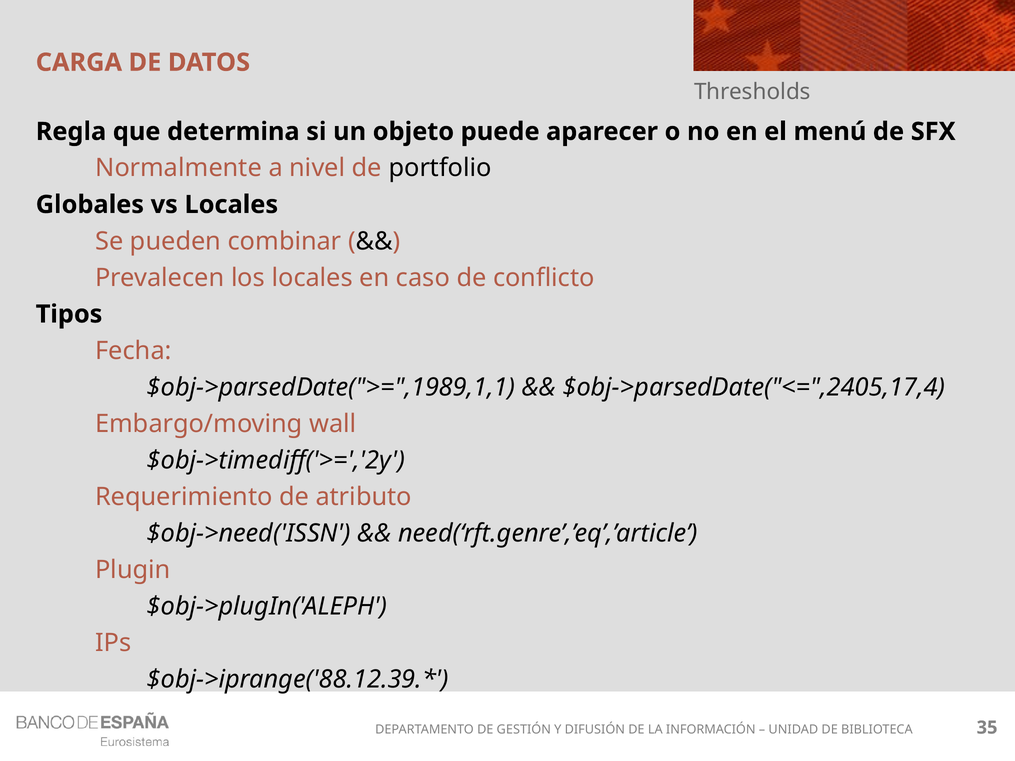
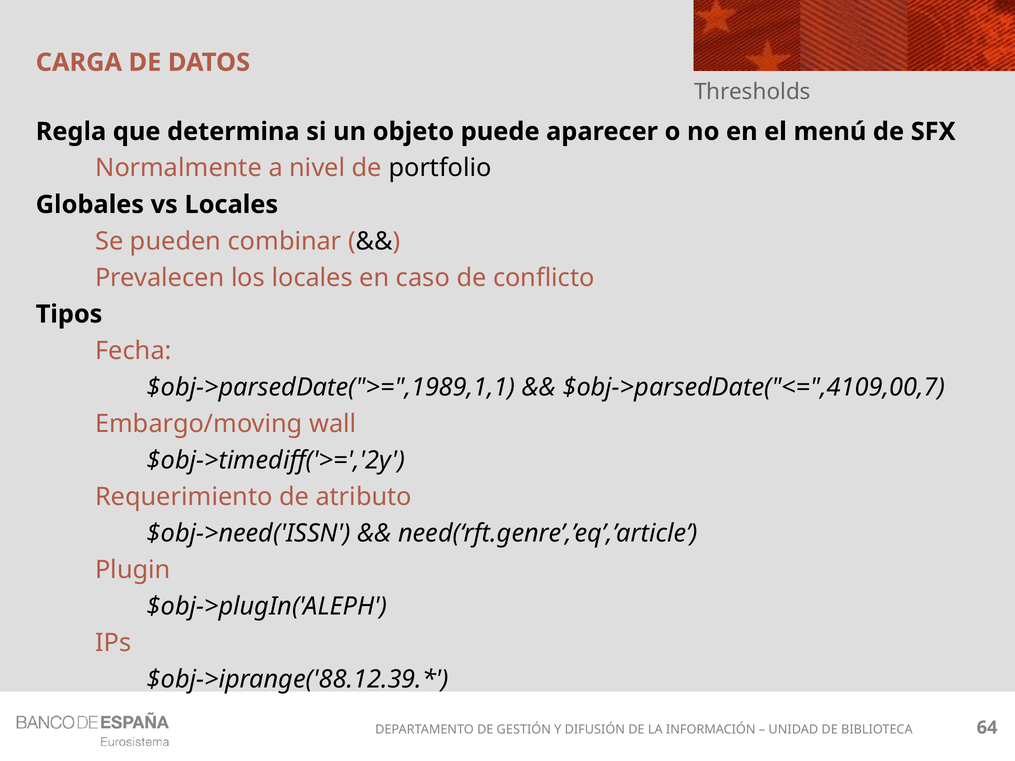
$obj->parsedDate("<=",2405,17,4: $obj->parsedDate("<=",2405,17,4 -> $obj->parsedDate("<=",4109,00,7
35: 35 -> 64
